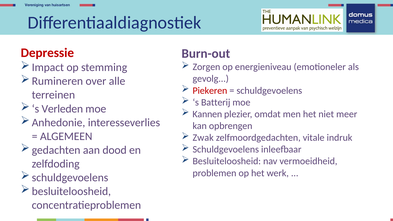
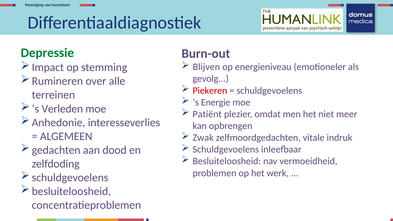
Depressie colour: red -> green
Zorgen: Zorgen -> Blijven
Batterij: Batterij -> Energie
Kannen: Kannen -> Patiënt
